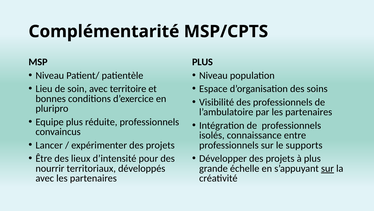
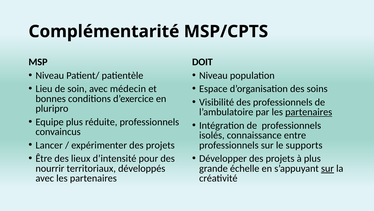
PLUS at (202, 62): PLUS -> DOIT
territoire: territoire -> médecin
partenaires at (309, 112) underline: none -> present
